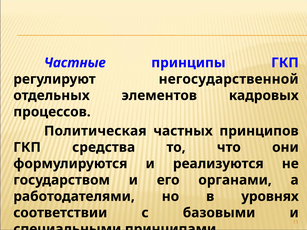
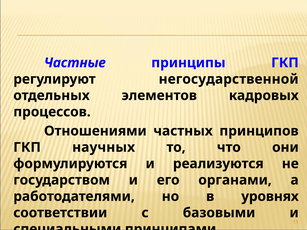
Политическая: Политическая -> Отношениями
средства: средства -> научных
